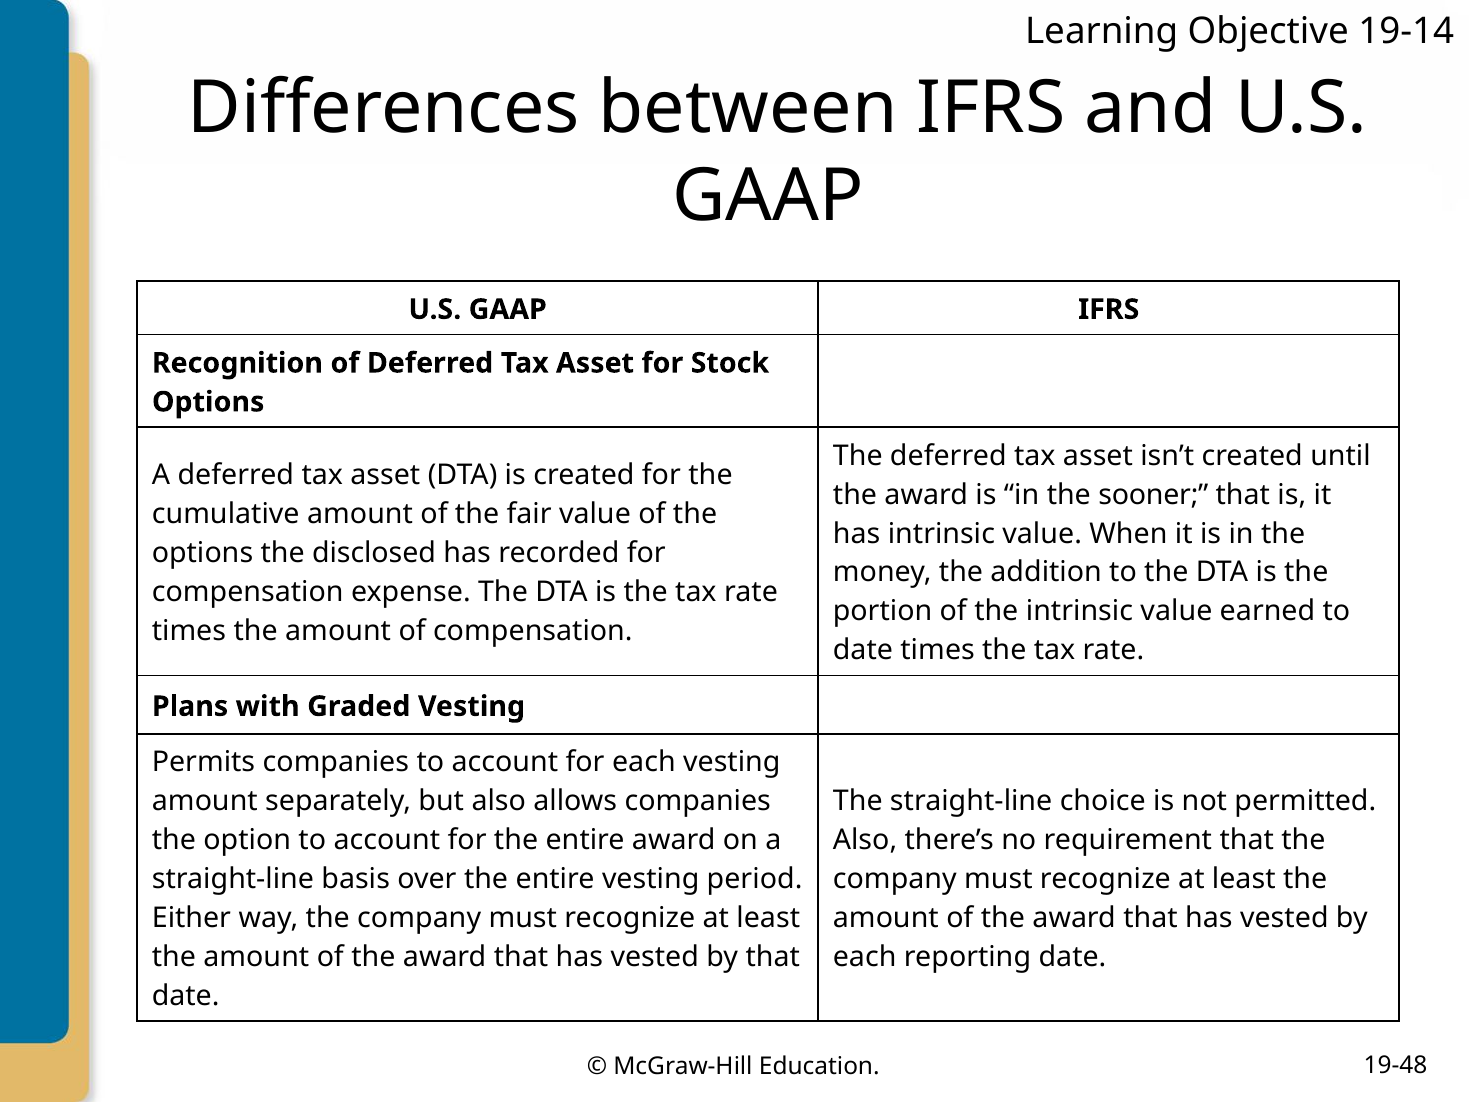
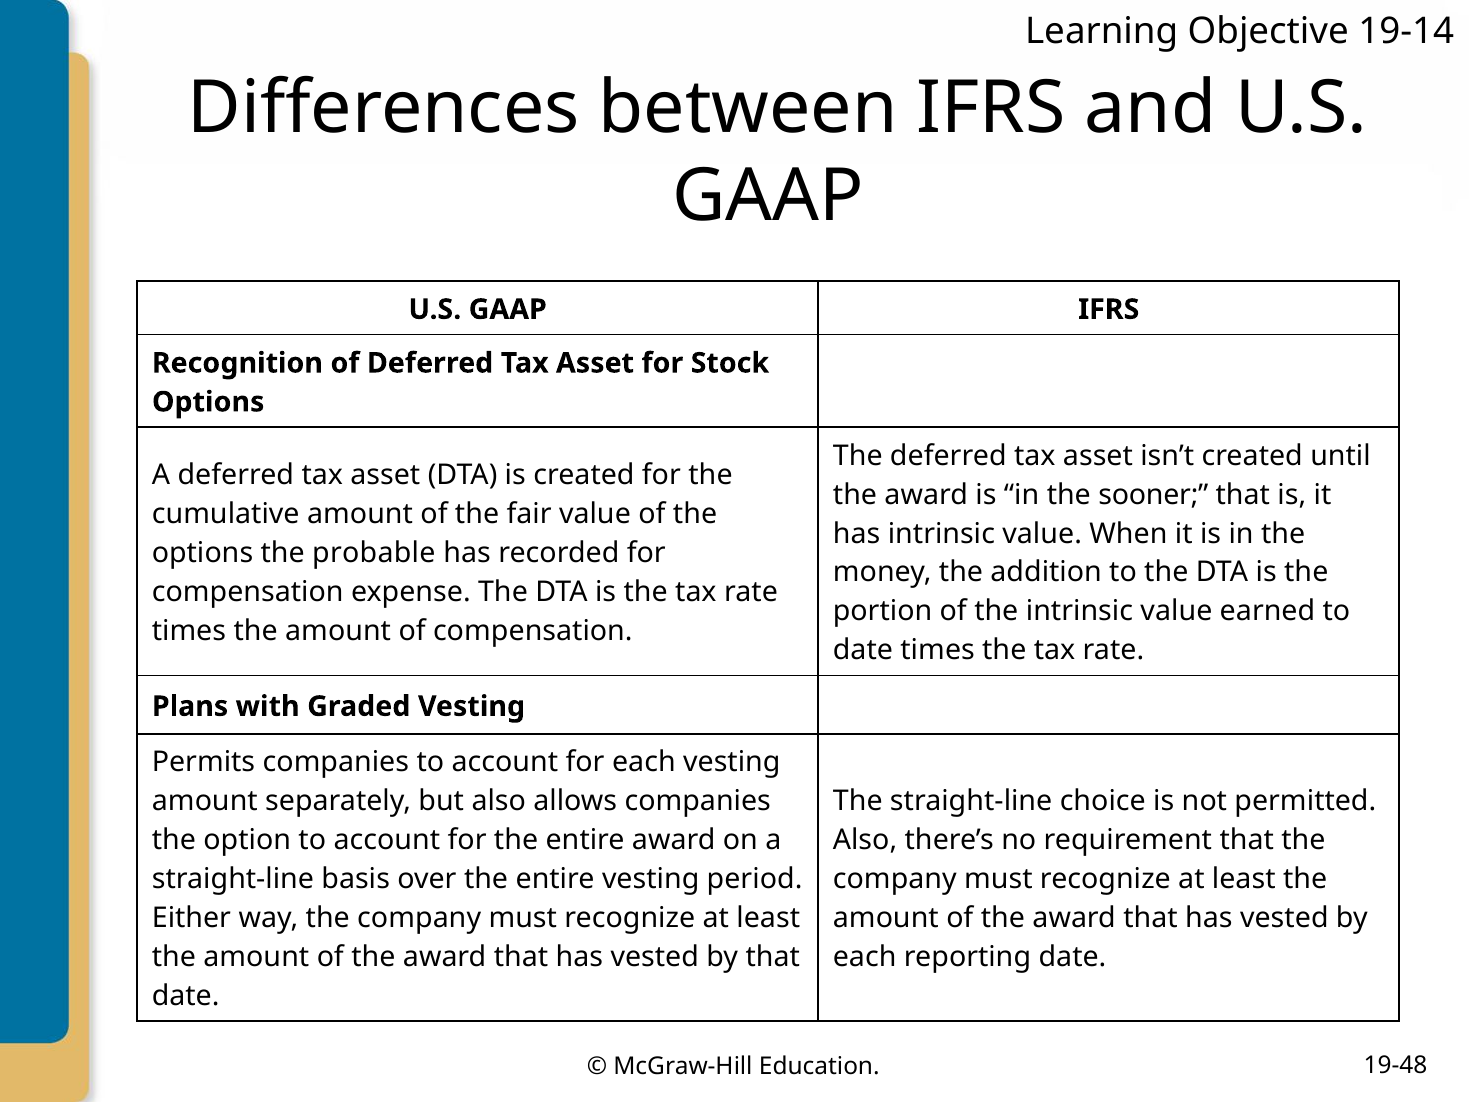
disclosed: disclosed -> probable
